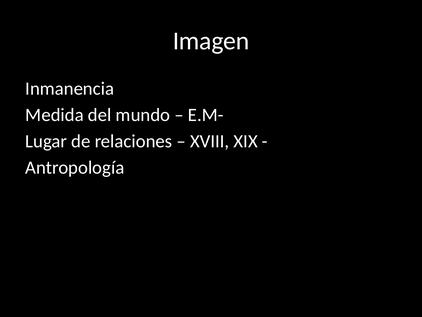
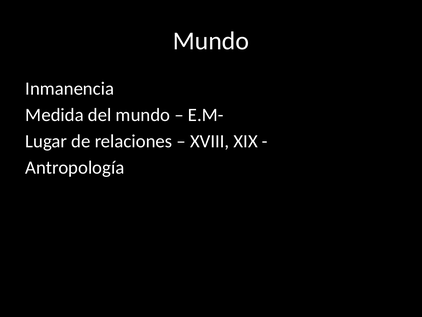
Imagen at (211, 41): Imagen -> Mundo
